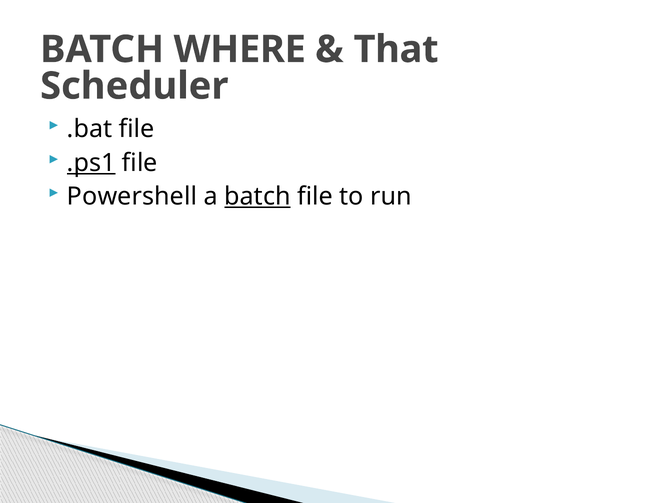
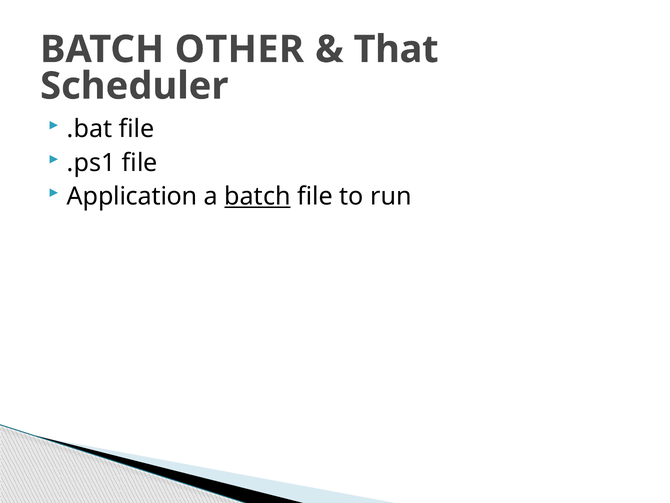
WHERE: WHERE -> OTHER
.ps1 underline: present -> none
Powershell: Powershell -> Application
